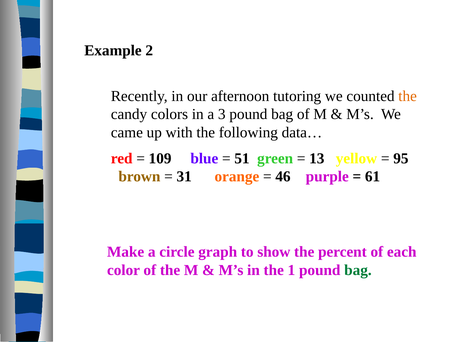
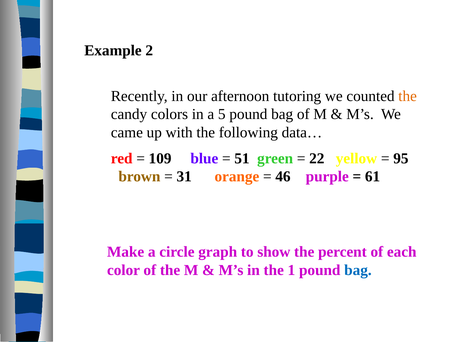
3: 3 -> 5
13: 13 -> 22
bag at (358, 270) colour: green -> blue
